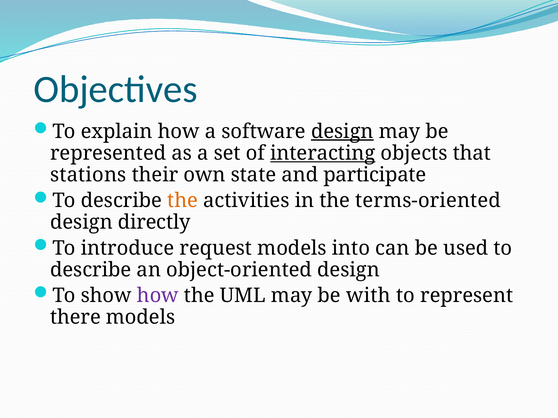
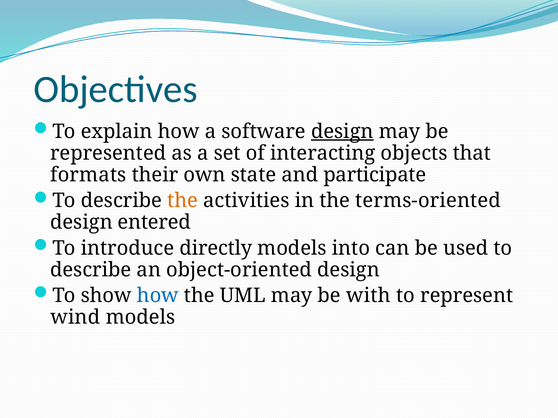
interacting underline: present -> none
stations: stations -> formats
directly: directly -> entered
request: request -> directly
how at (158, 296) colour: purple -> blue
there: there -> wind
